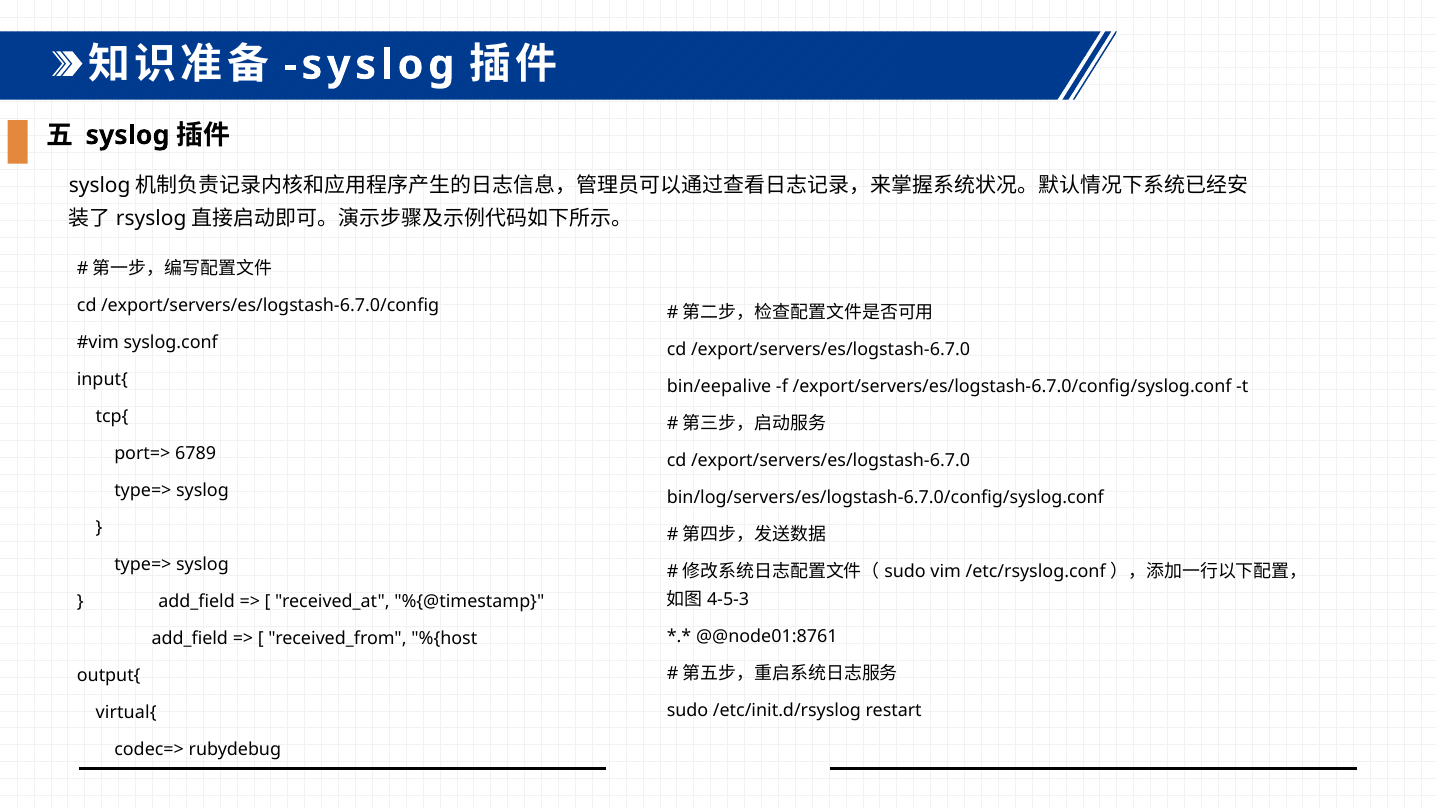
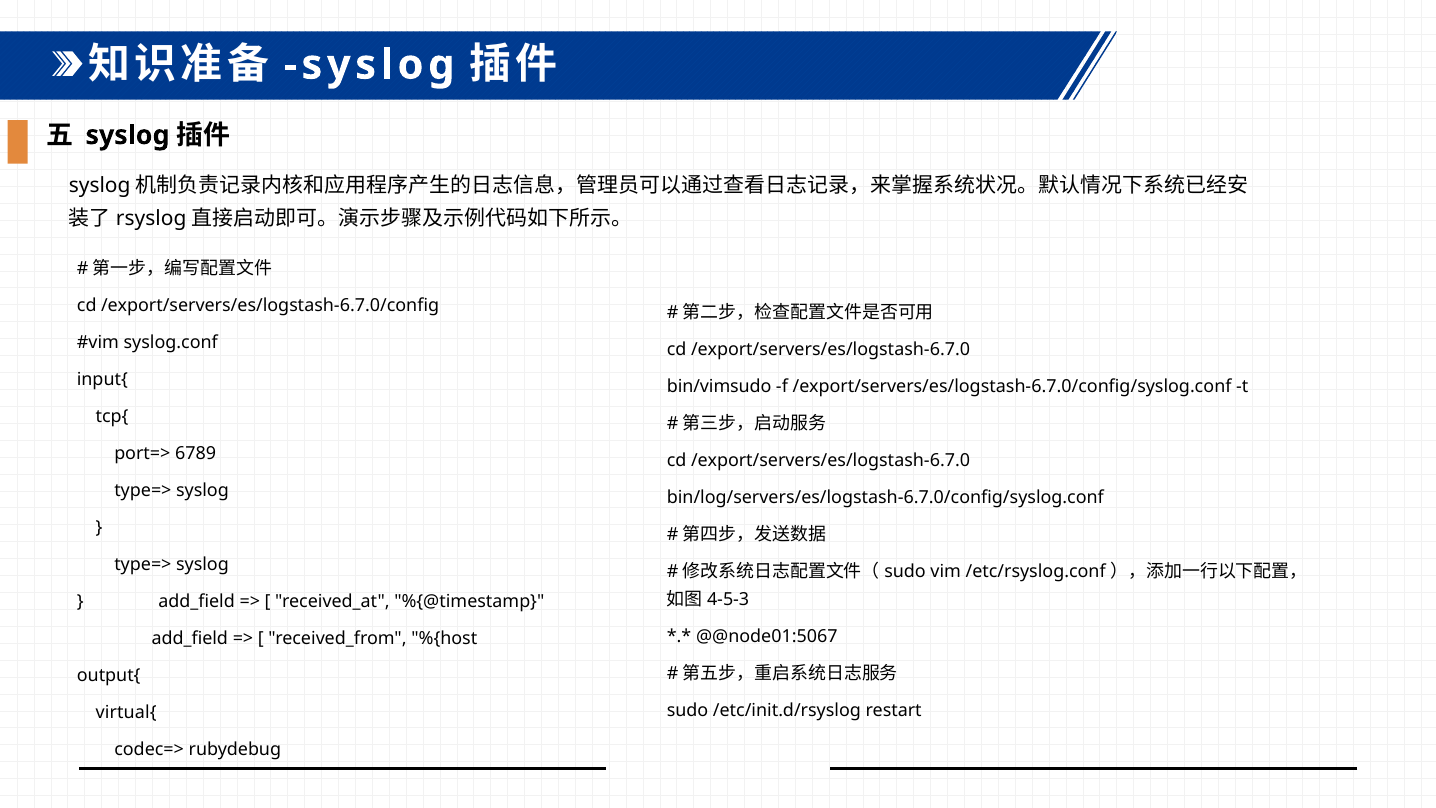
bin/eepalive: bin/eepalive -> bin/vimsudo
@@node01:8761: @@node01:8761 -> @@node01:5067
